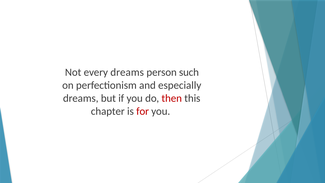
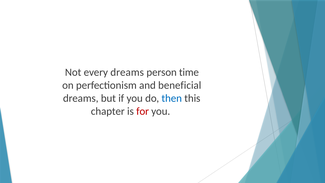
such: such -> time
especially: especially -> beneficial
then colour: red -> blue
